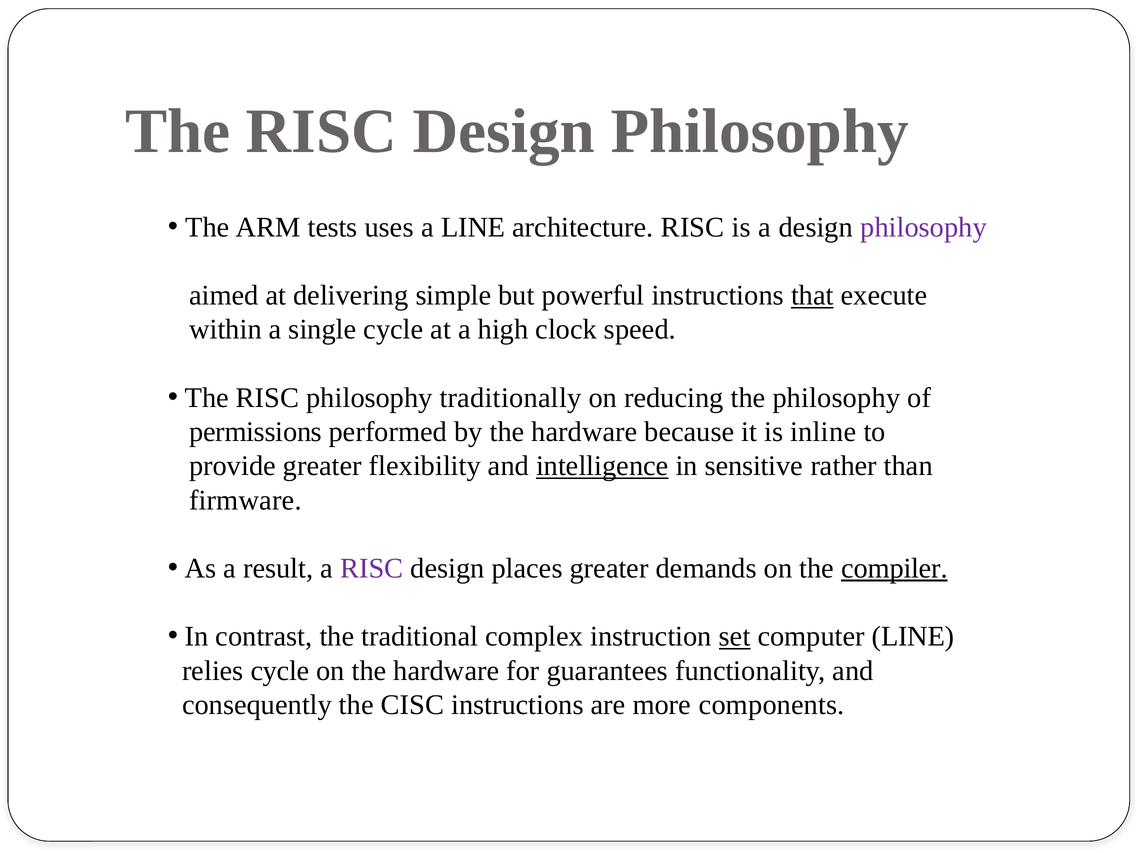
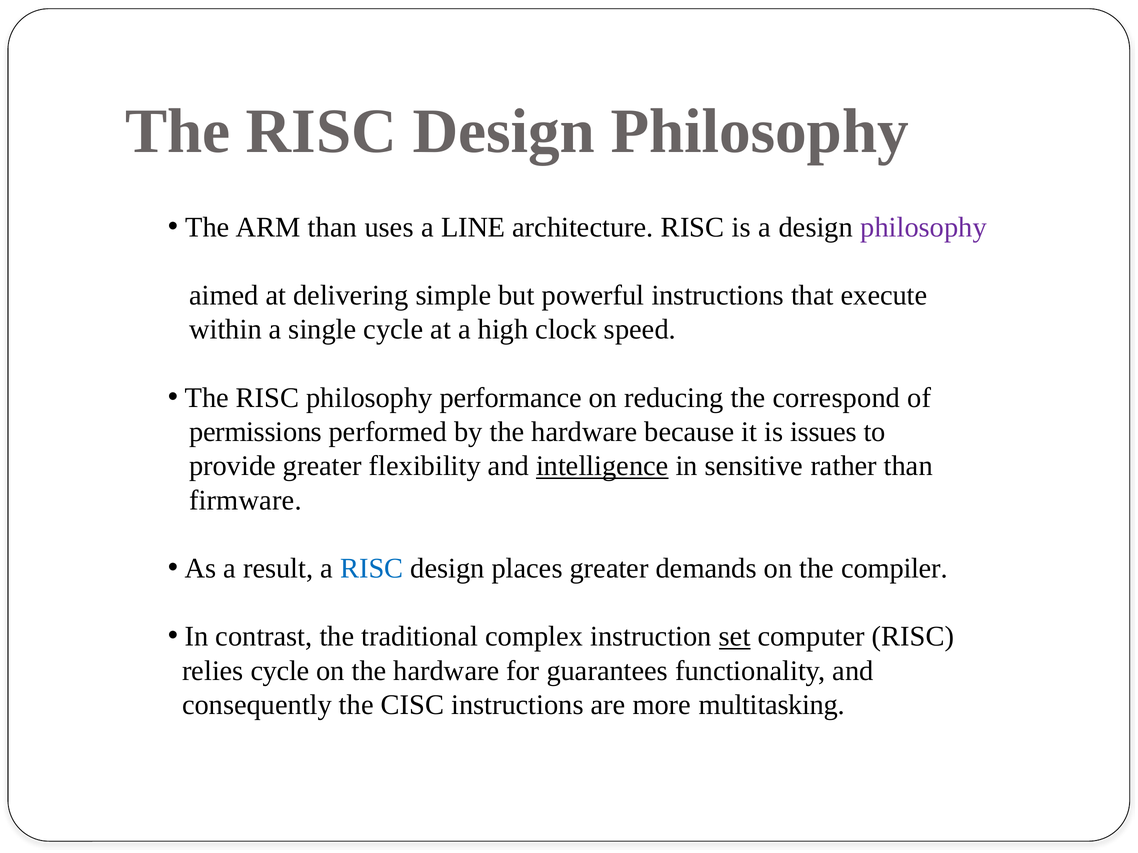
ARM tests: tests -> than
that underline: present -> none
traditionally: traditionally -> performance
the philosophy: philosophy -> correspond
inline: inline -> issues
RISC at (372, 569) colour: purple -> blue
compiler underline: present -> none
computer LINE: LINE -> RISC
components: components -> multitasking
